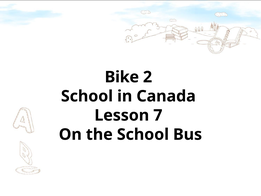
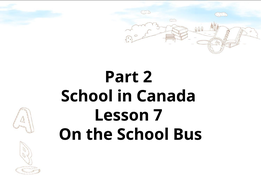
Bike: Bike -> Part
